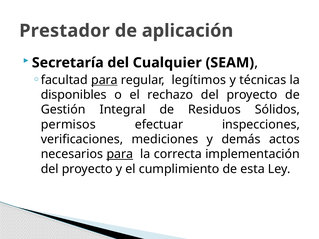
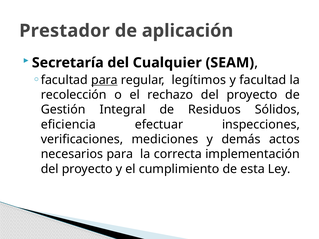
y técnicas: técnicas -> facultad
disponibles: disponibles -> recolección
permisos: permisos -> eficiencia
para at (120, 154) underline: present -> none
